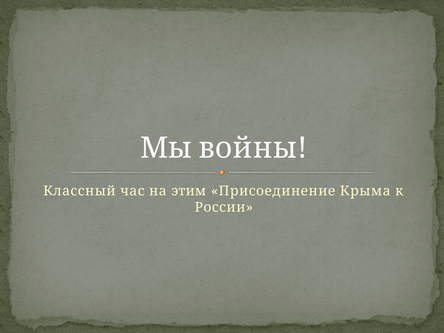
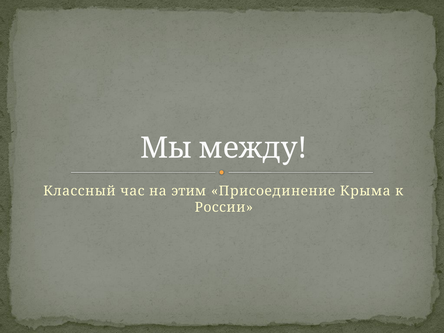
войны: войны -> между
